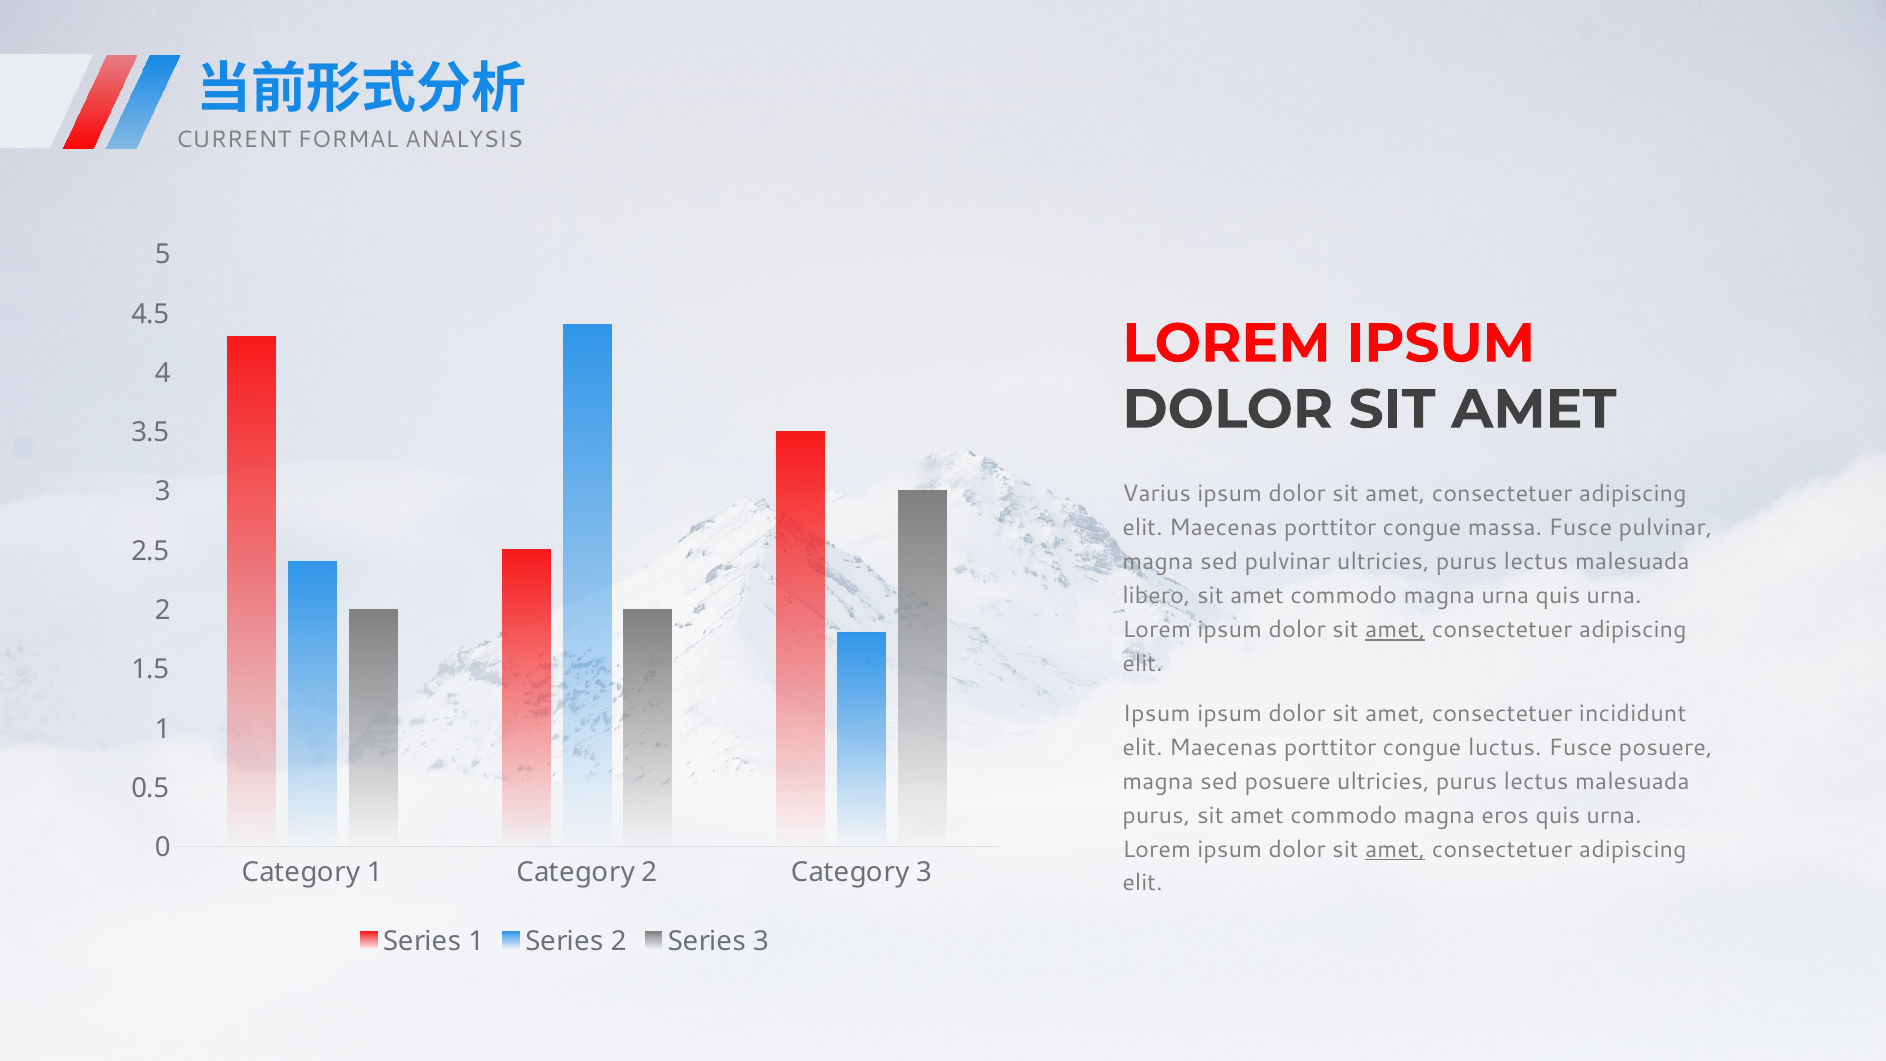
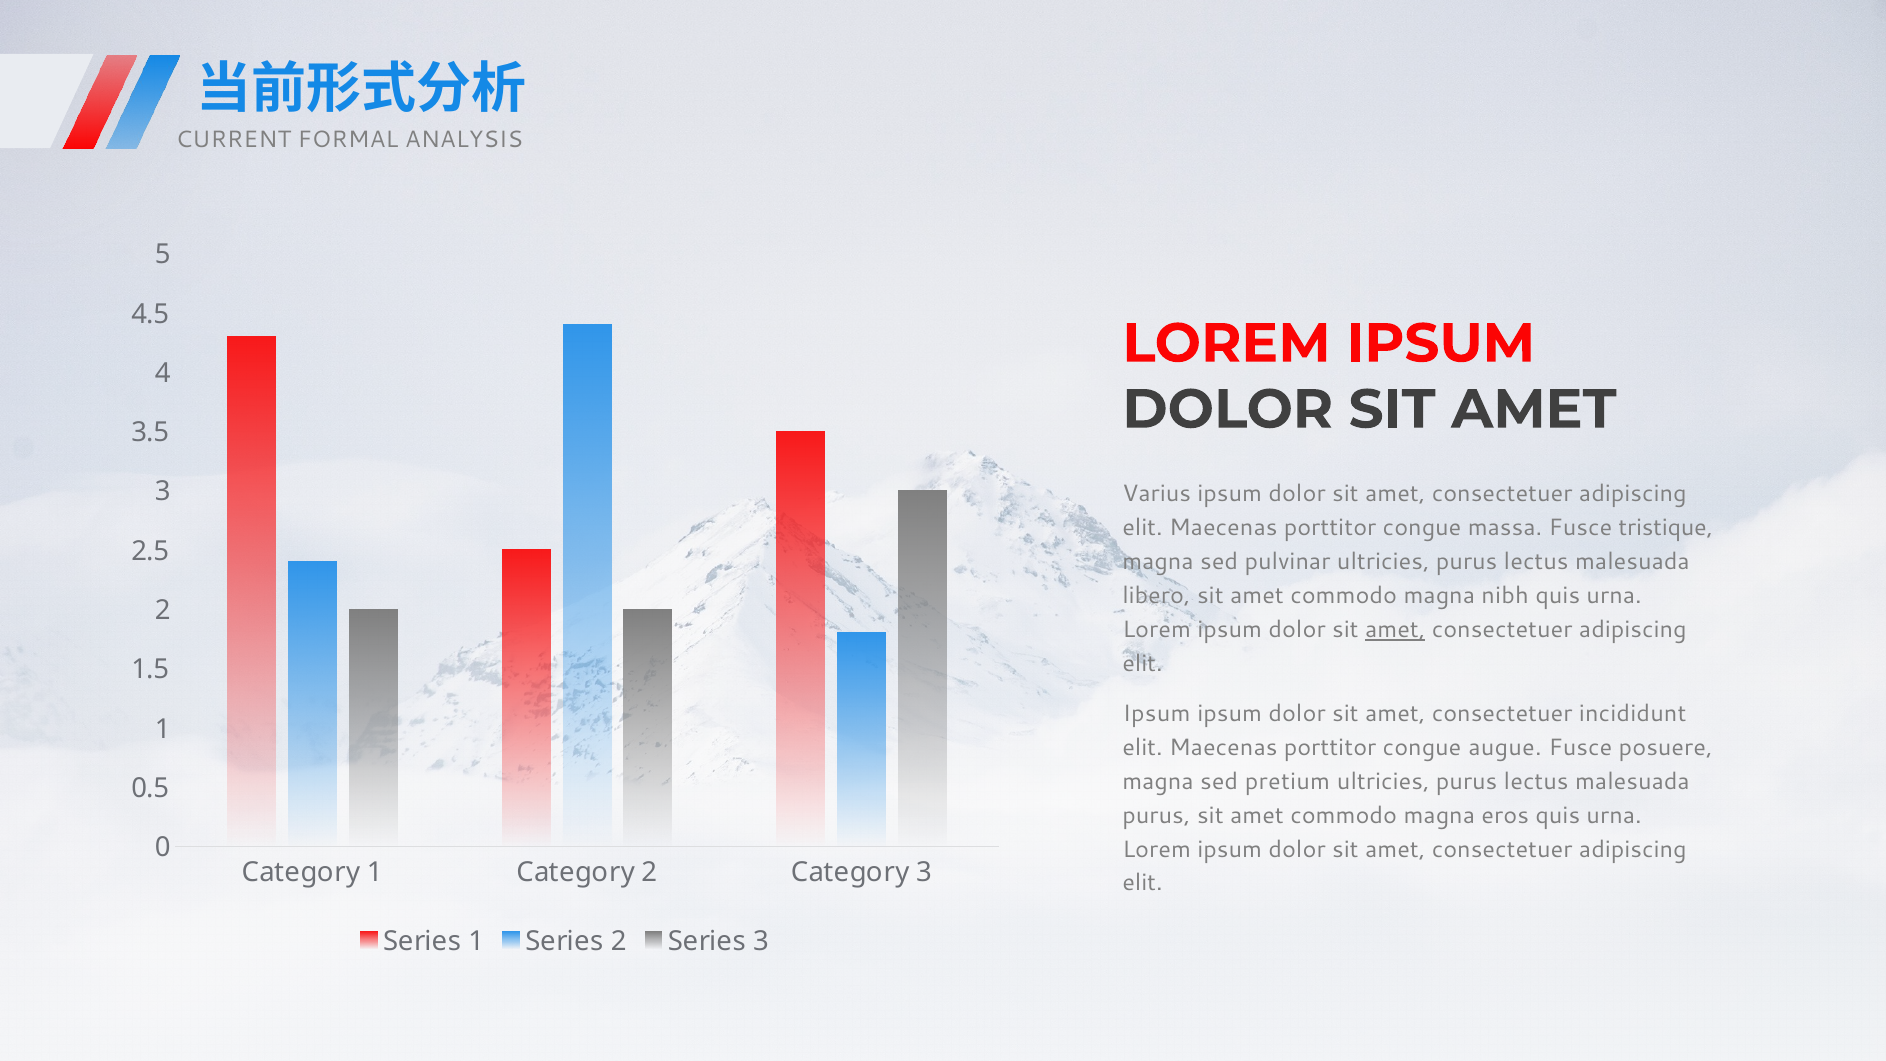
Fusce pulvinar: pulvinar -> tristique
magna urna: urna -> nibh
luctus: luctus -> augue
sed posuere: posuere -> pretium
amet at (1395, 849) underline: present -> none
